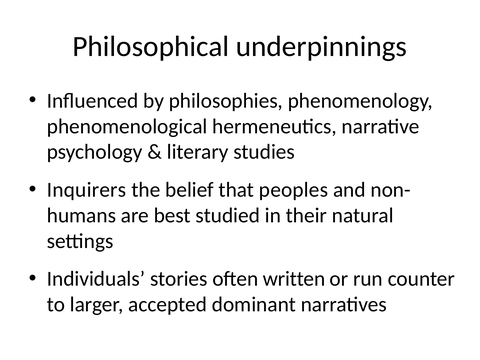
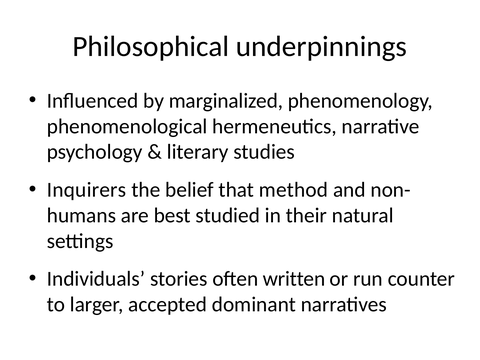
philosophies: philosophies -> marginalized
peoples: peoples -> method
